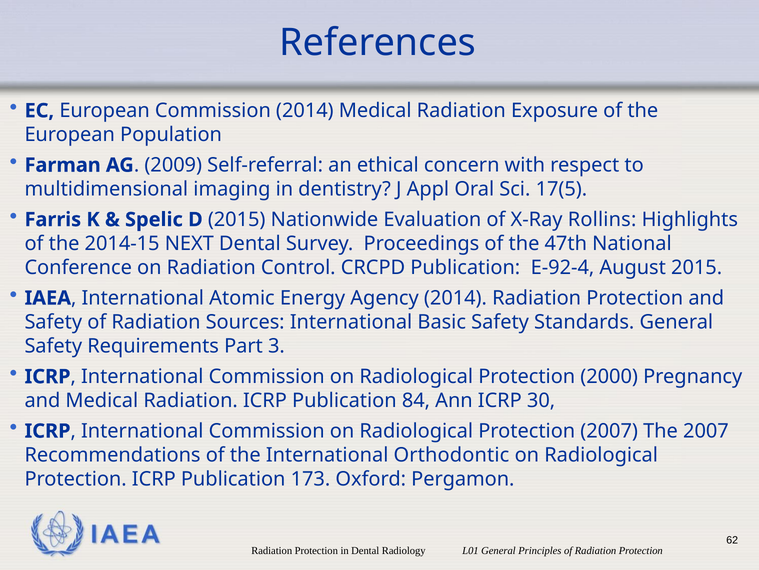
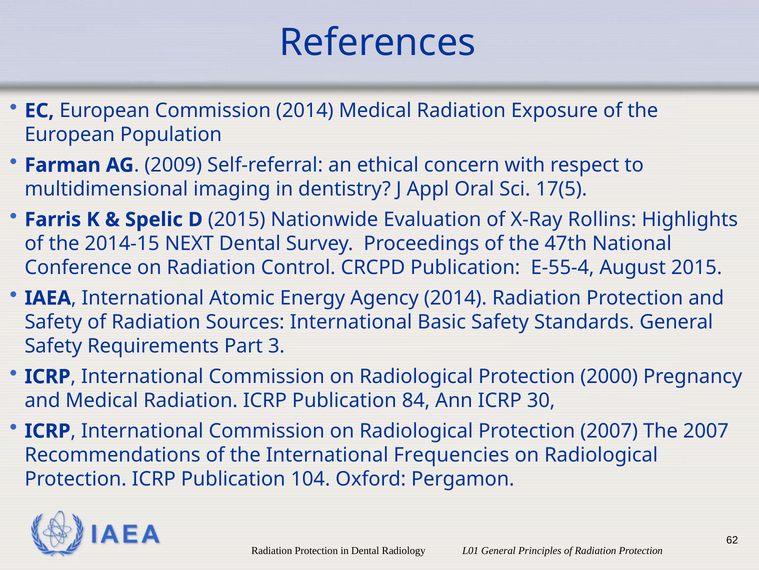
E-92-4: E-92-4 -> E-55-4
Orthodontic: Orthodontic -> Frequencies
173: 173 -> 104
